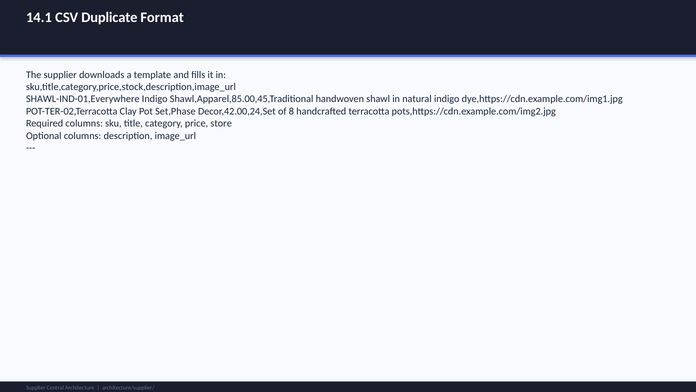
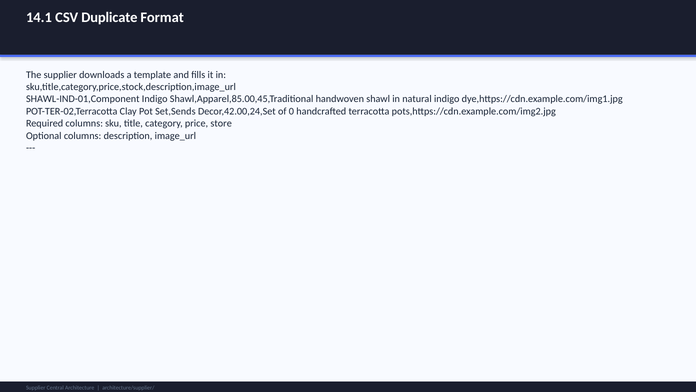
SHAWL-IND-01,Everywhere: SHAWL-IND-01,Everywhere -> SHAWL-IND-01,Component
Set,Phase: Set,Phase -> Set,Sends
8: 8 -> 0
